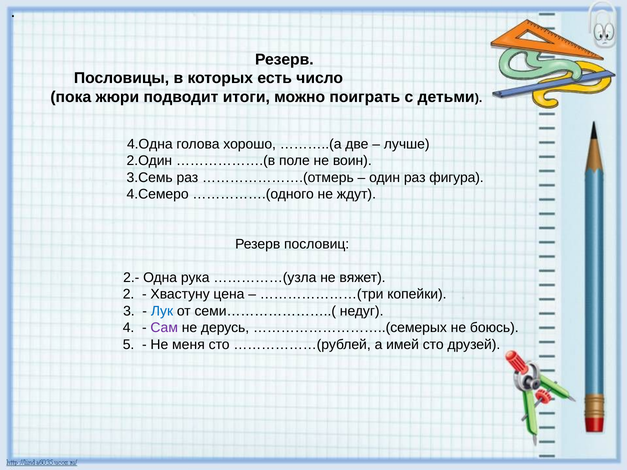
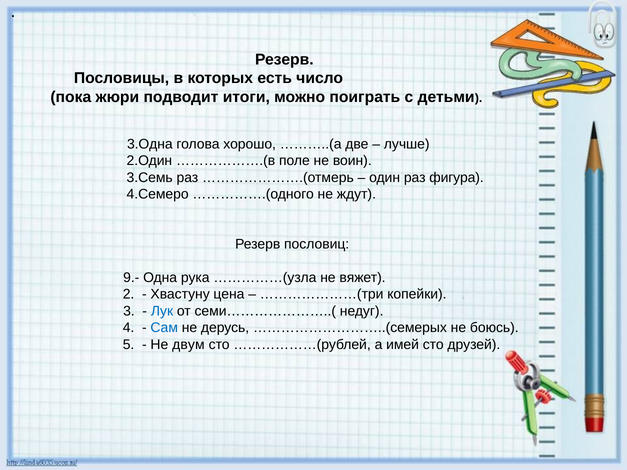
4.Одна: 4.Одна -> 3.Одна
2.-: 2.- -> 9.-
Сам colour: purple -> blue
меня: меня -> двум
